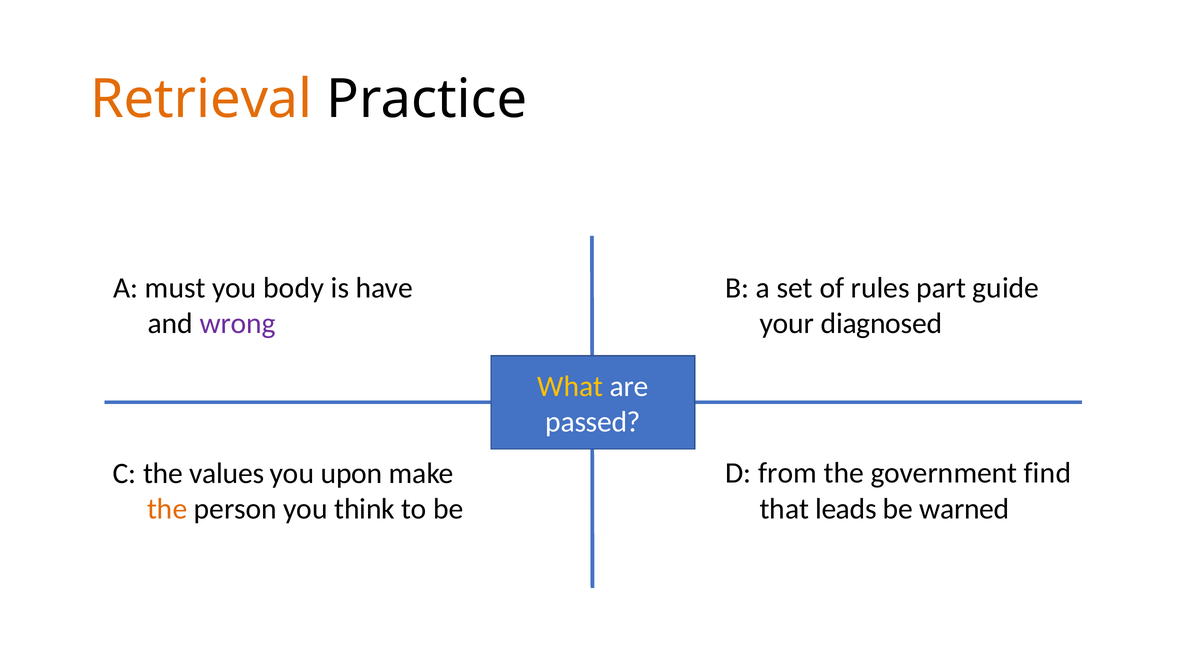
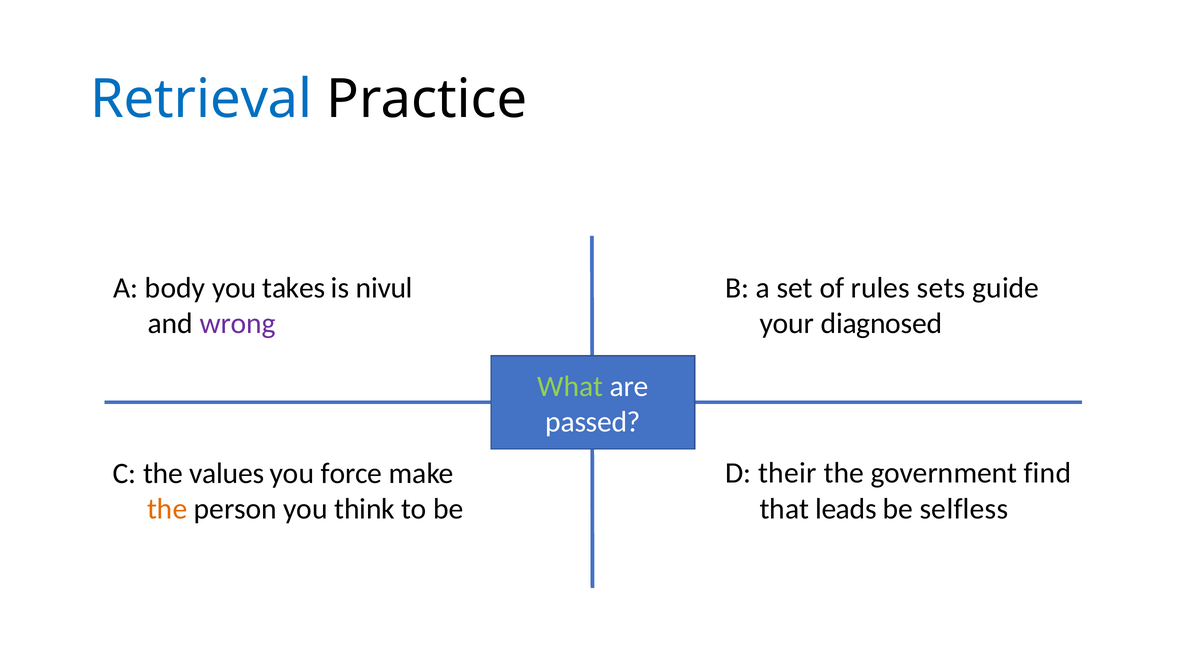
Retrieval colour: orange -> blue
must: must -> body
body: body -> takes
have: have -> nivul
part: part -> sets
What colour: yellow -> light green
from: from -> their
upon: upon -> force
warned: warned -> selfless
